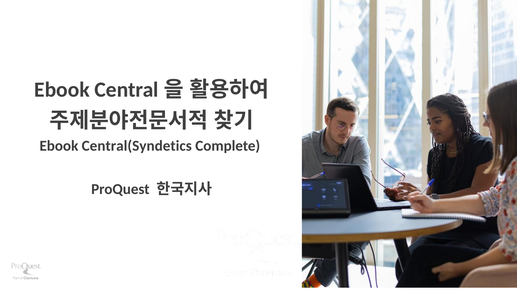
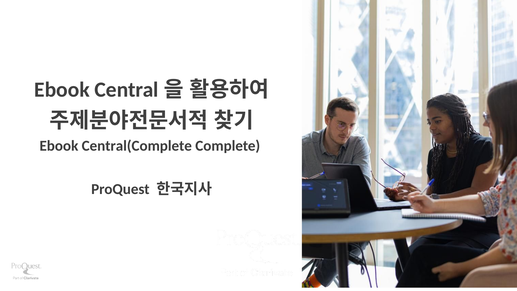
Central(Syndetics: Central(Syndetics -> Central(Complete
